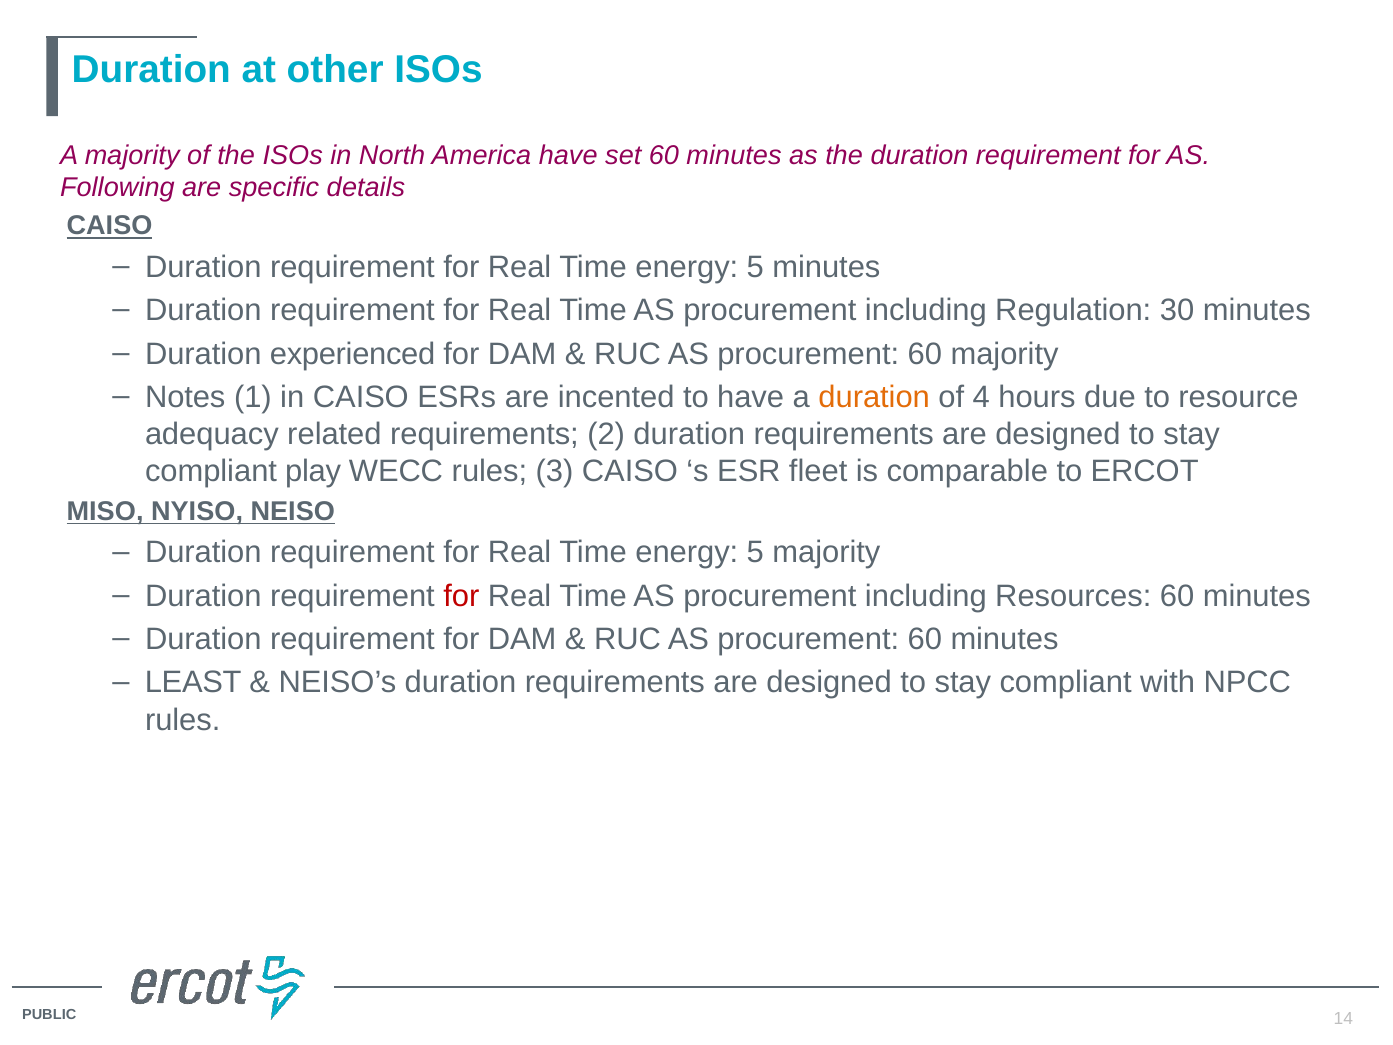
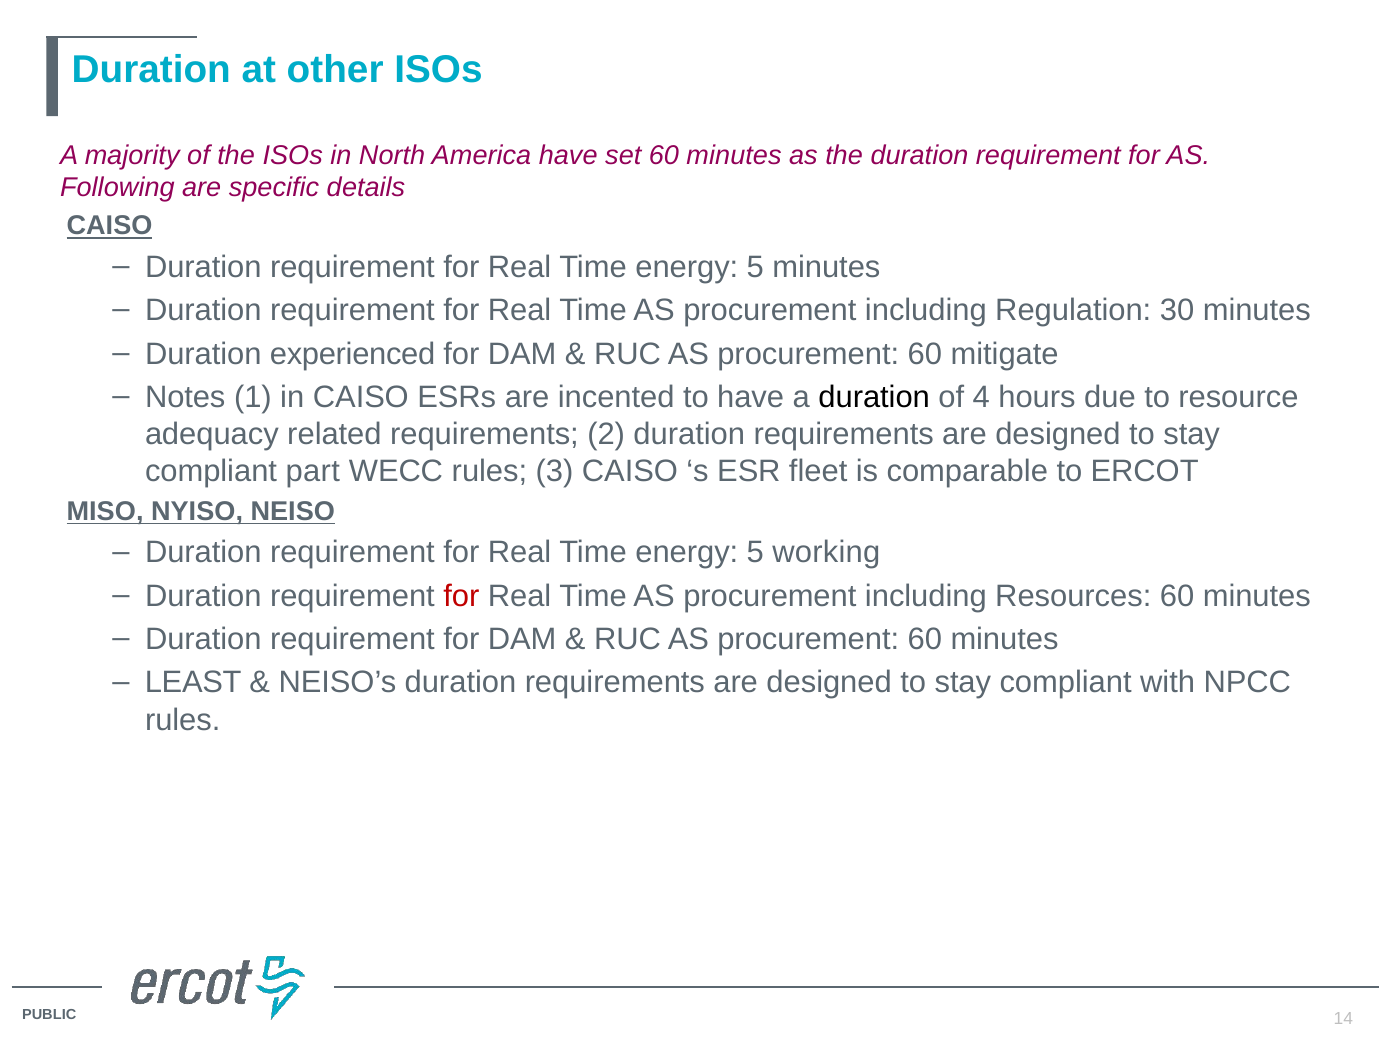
60 majority: majority -> mitigate
duration at (874, 397) colour: orange -> black
play: play -> part
5 majority: majority -> working
